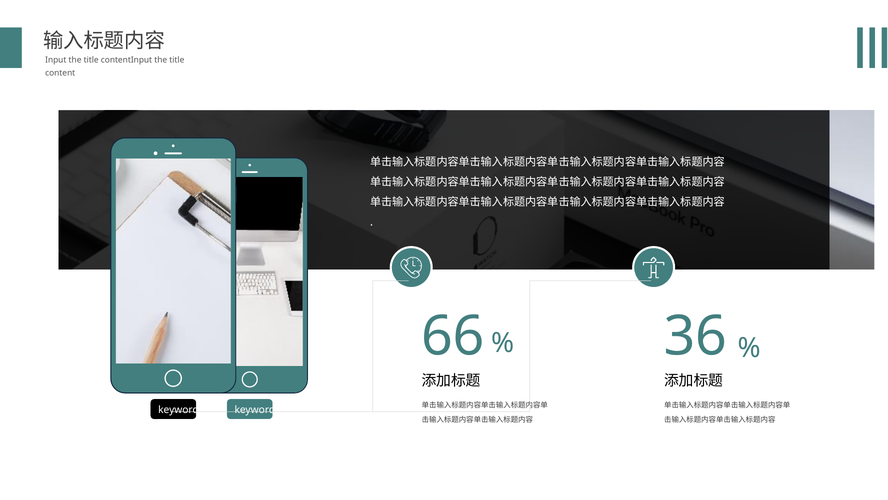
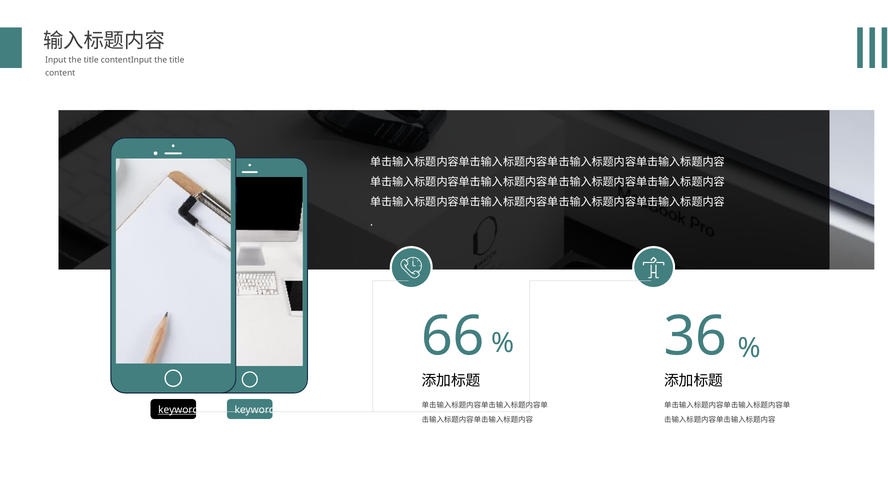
keyword at (178, 409) underline: none -> present
